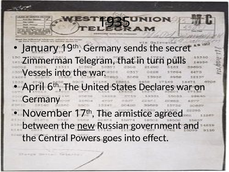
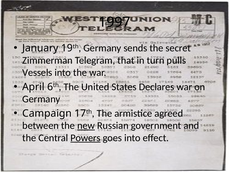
1935: 1935 -> 1997
November: November -> Campaign
Powers underline: none -> present
